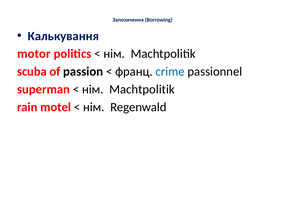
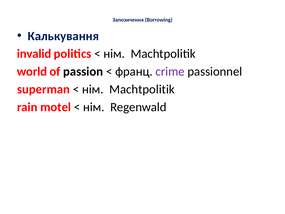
motor: motor -> invalid
scuba: scuba -> world
crime colour: blue -> purple
